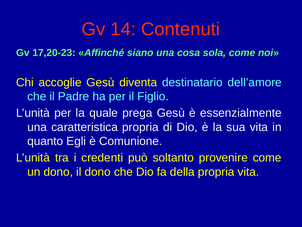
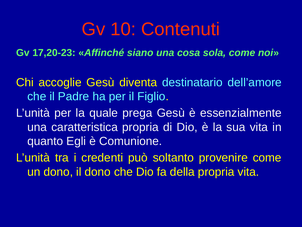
14: 14 -> 10
